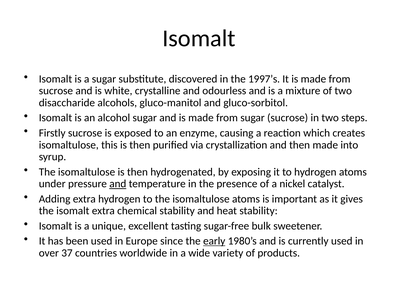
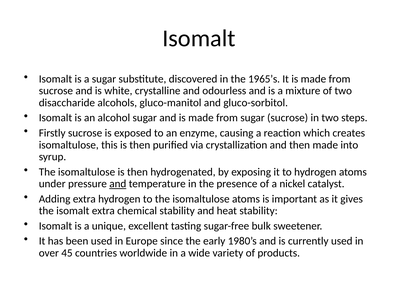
1997’s: 1997’s -> 1965’s
early underline: present -> none
37: 37 -> 45
